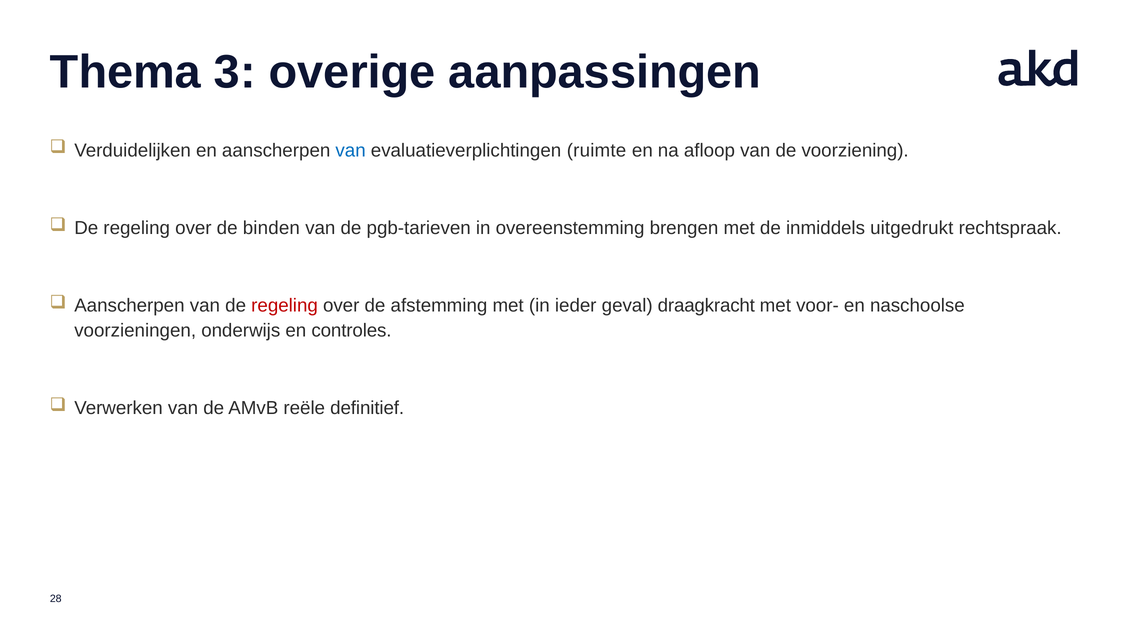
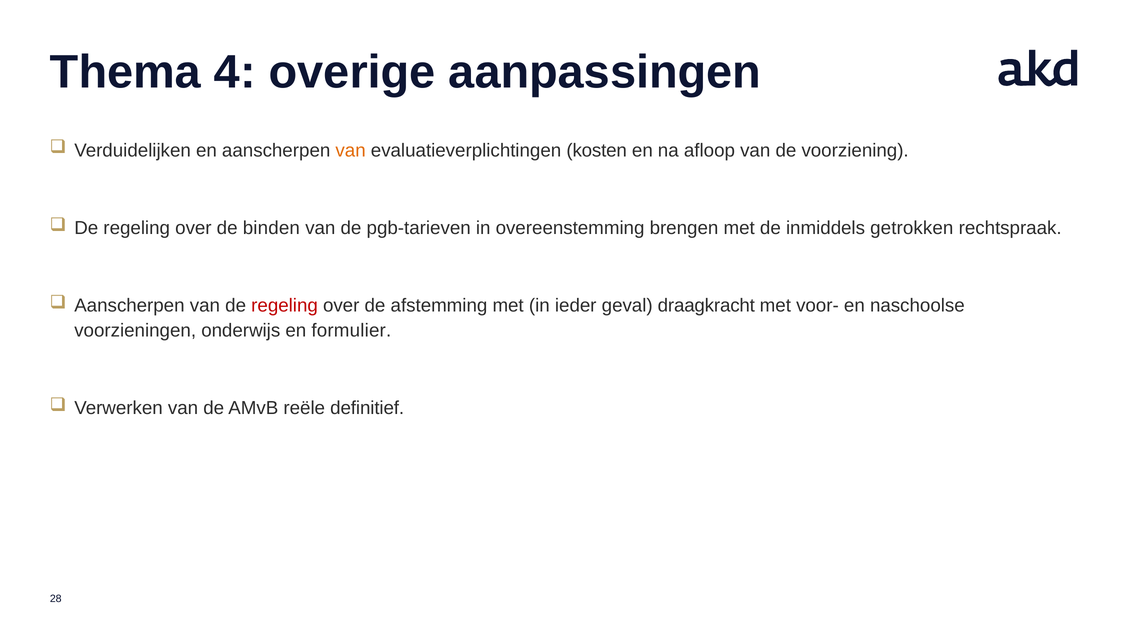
3: 3 -> 4
van at (351, 150) colour: blue -> orange
ruimte: ruimte -> kosten
uitgedrukt: uitgedrukt -> getrokken
controles: controles -> formulier
